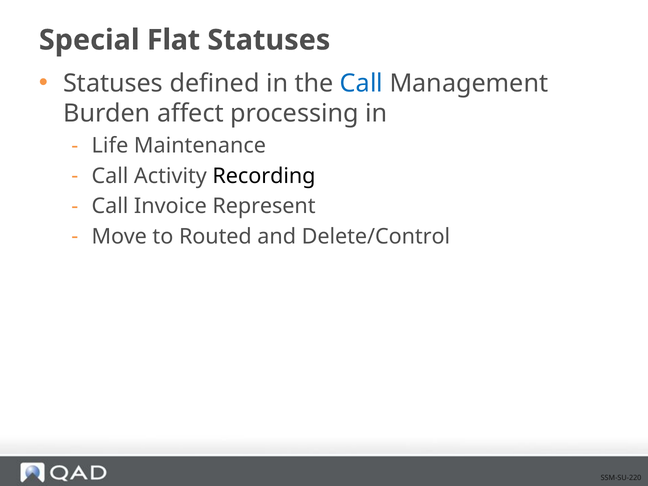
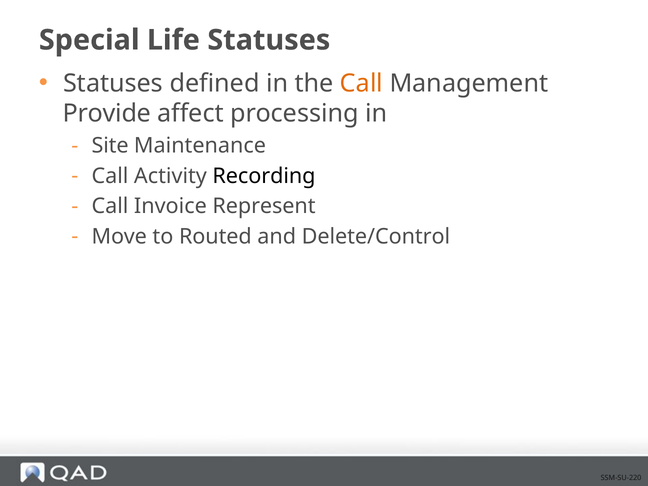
Flat: Flat -> Life
Call at (361, 83) colour: blue -> orange
Burden: Burden -> Provide
Life: Life -> Site
